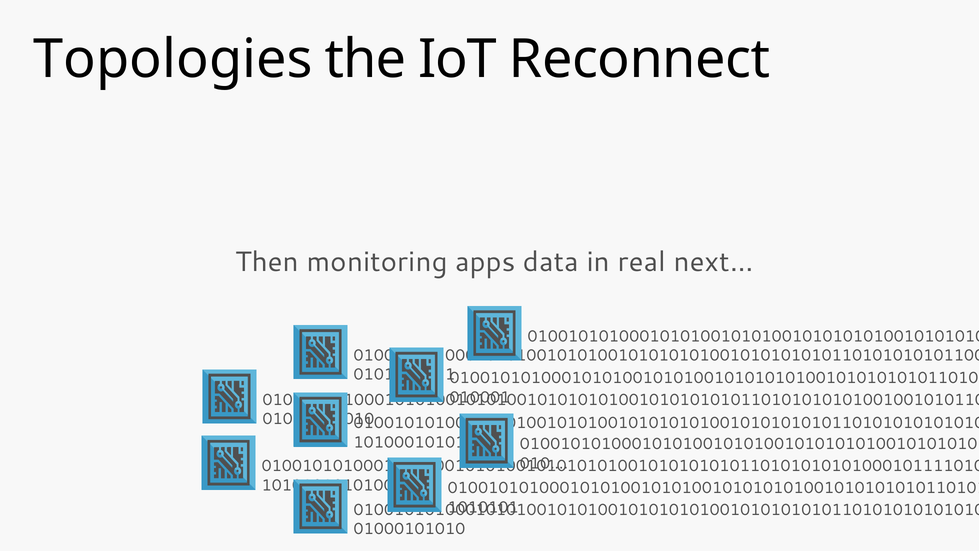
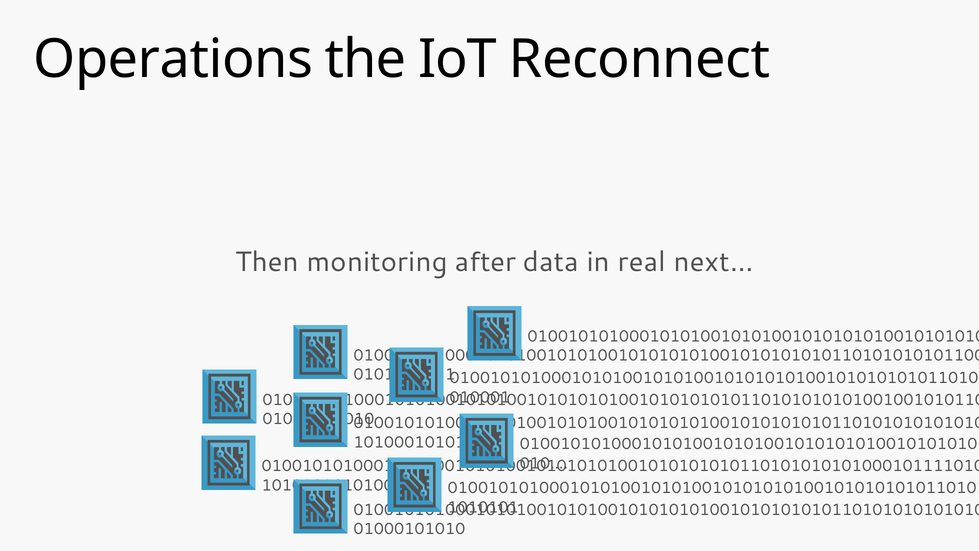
Topologies: Topologies -> Operations
apps: apps -> after
